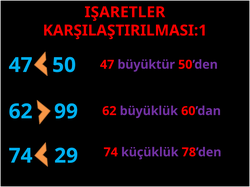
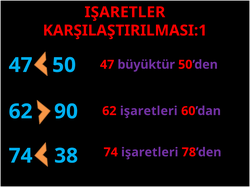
99: 99 -> 90
62 büyüklük: büyüklük -> işaretleri
74 küçüklük: küçüklük -> işaretleri
29: 29 -> 38
